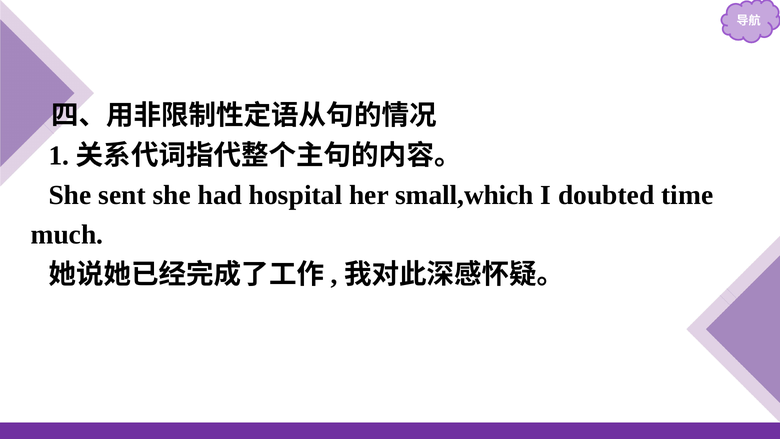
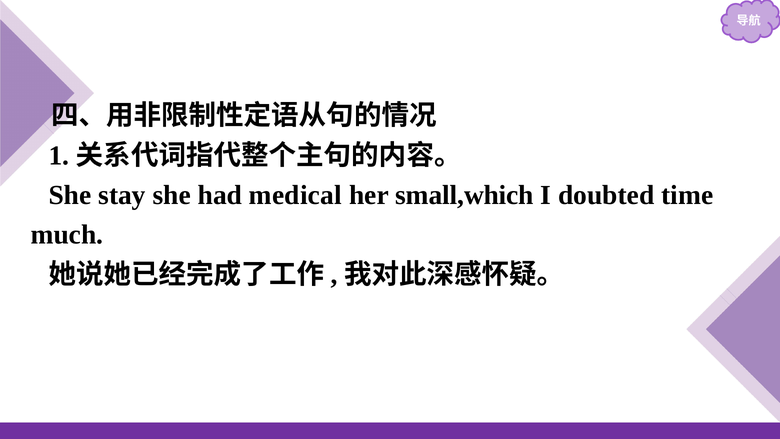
sent: sent -> stay
hospital: hospital -> medical
